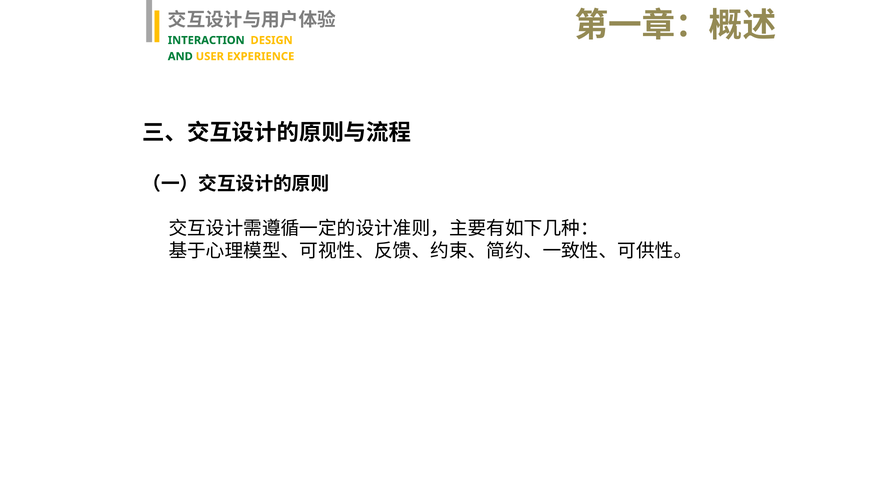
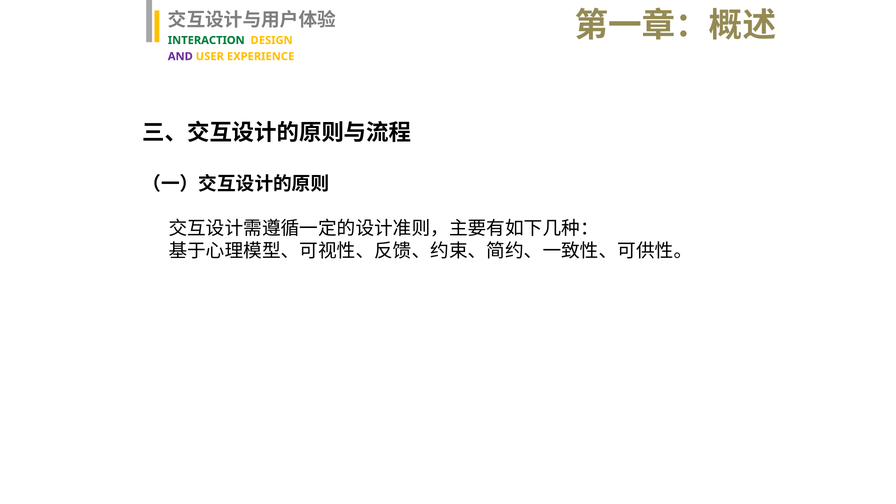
AND colour: green -> purple
